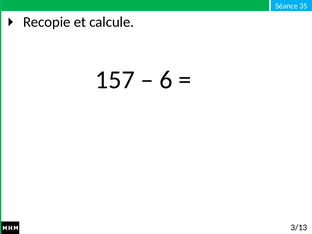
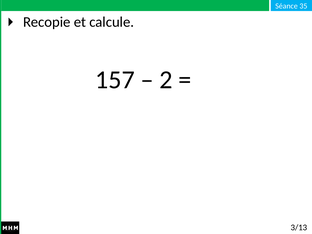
6: 6 -> 2
